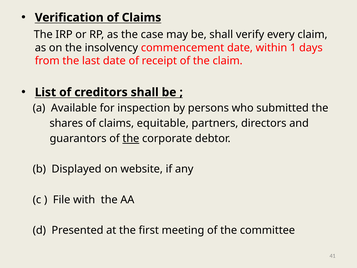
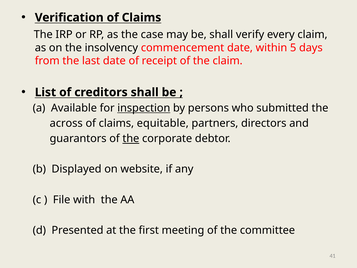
1: 1 -> 5
inspection underline: none -> present
shares: shares -> across
